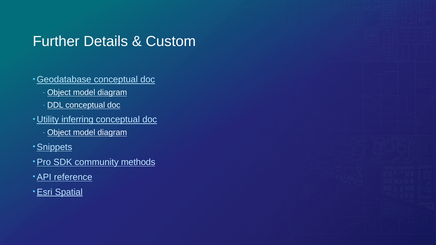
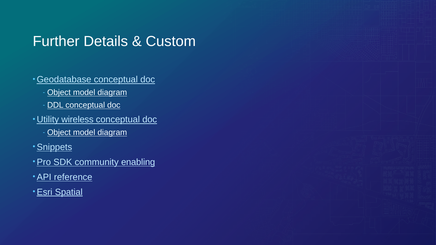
inferring: inferring -> wireless
methods: methods -> enabling
